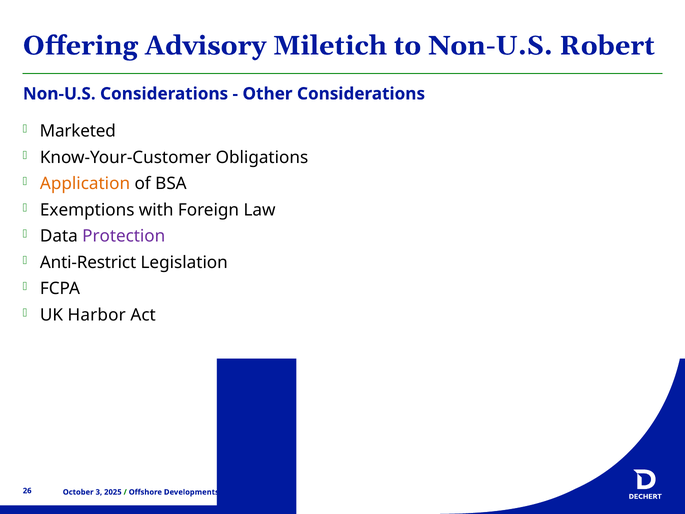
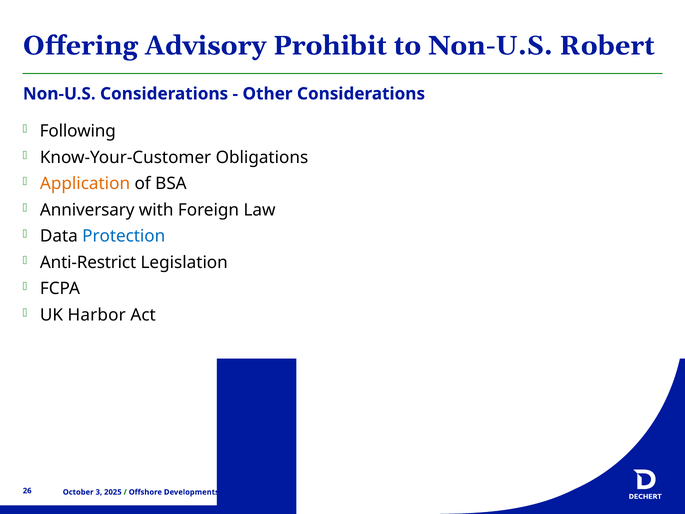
Miletich: Miletich -> Prohibit
Marketed: Marketed -> Following
Exemptions: Exemptions -> Anniversary
Protection colour: purple -> blue
